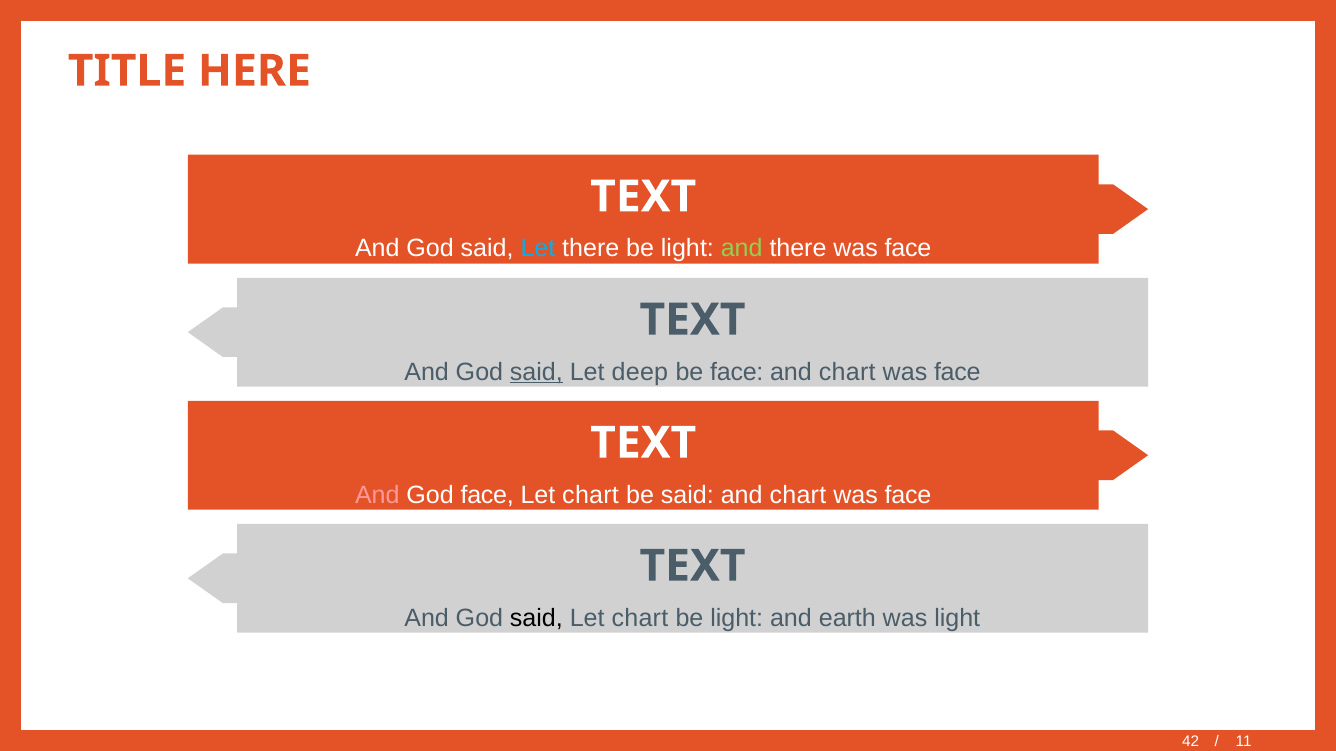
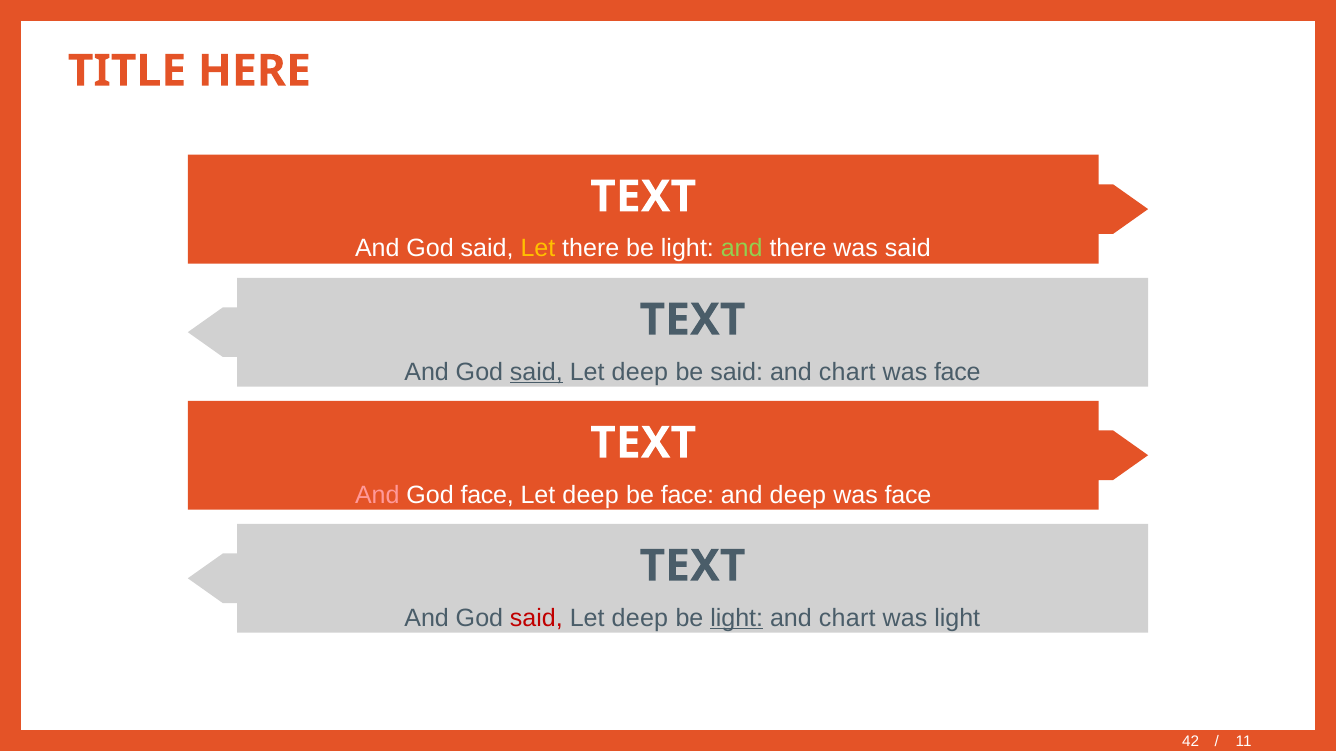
Let at (538, 249) colour: light blue -> yellow
there was face: face -> said
be face: face -> said
chart at (591, 495): chart -> deep
be said: said -> face
chart at (798, 495): chart -> deep
said at (536, 618) colour: black -> red
chart at (640, 618): chart -> deep
light at (737, 618) underline: none -> present
earth at (847, 618): earth -> chart
